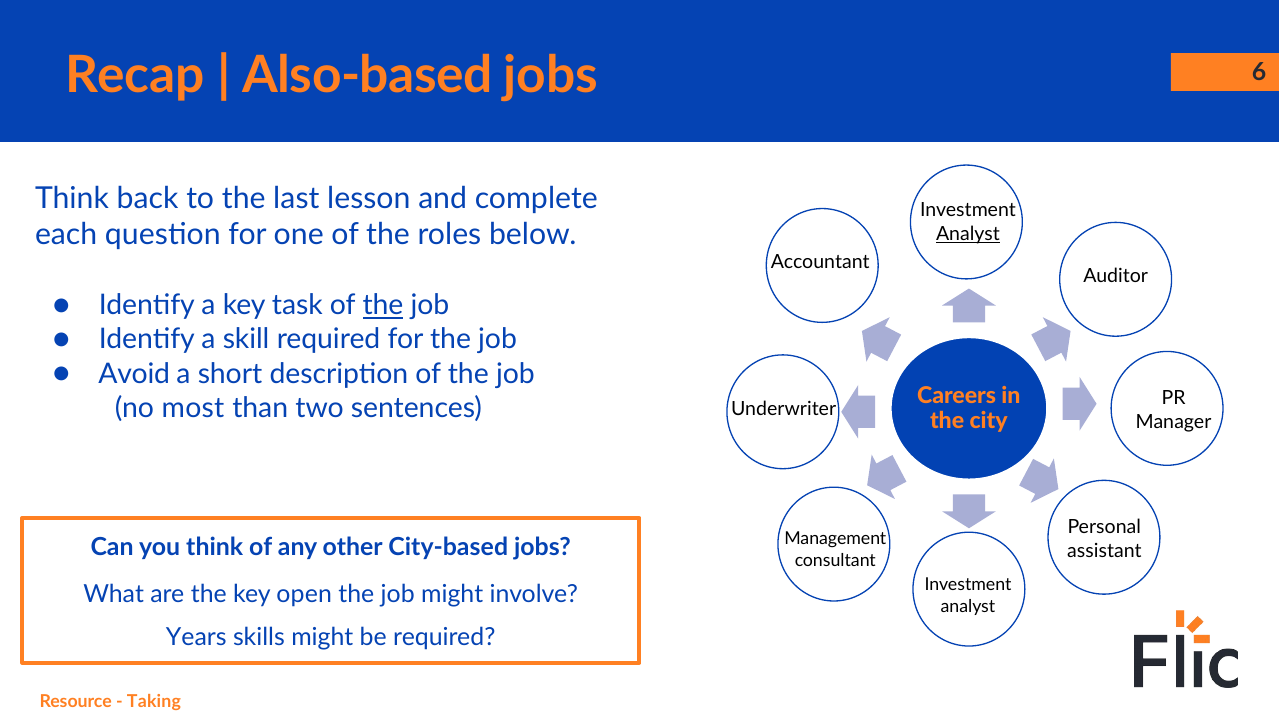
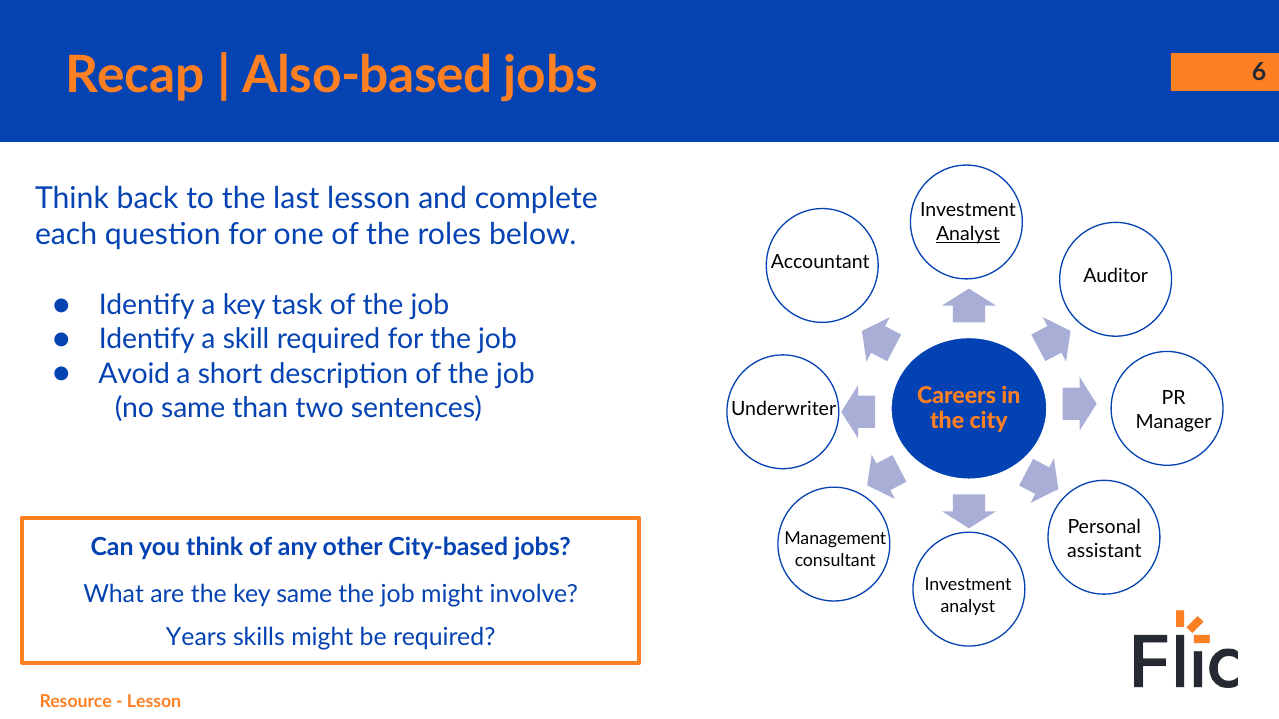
the at (383, 306) underline: present -> none
no most: most -> same
key open: open -> same
Taking at (154, 702): Taking -> Lesson
